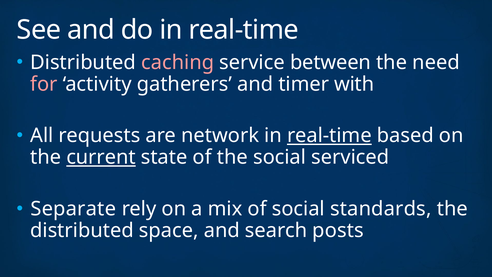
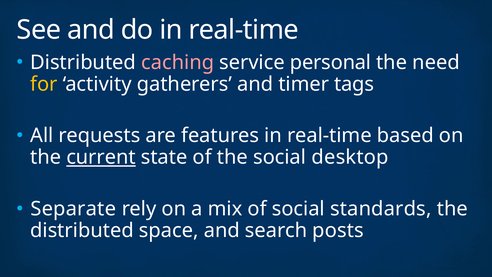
between: between -> personal
for colour: pink -> yellow
with: with -> tags
network: network -> features
real-time at (329, 135) underline: present -> none
serviced: serviced -> desktop
